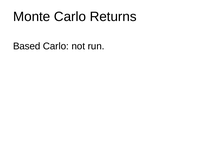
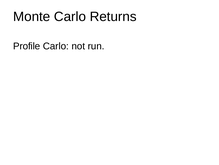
Based: Based -> Profile
